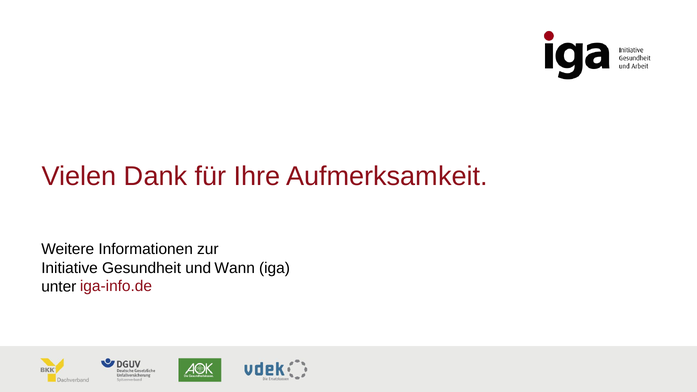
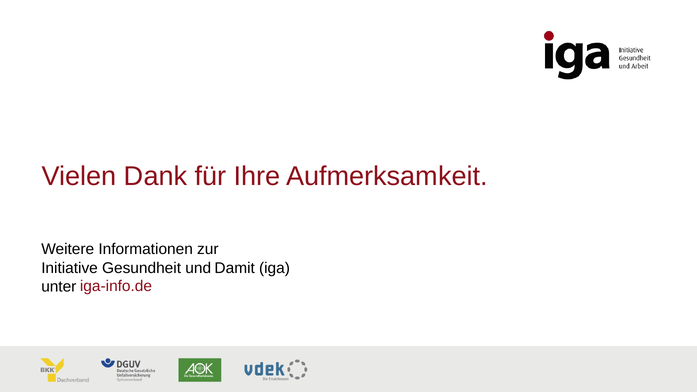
Wann: Wann -> Damit
